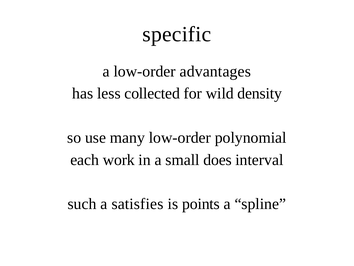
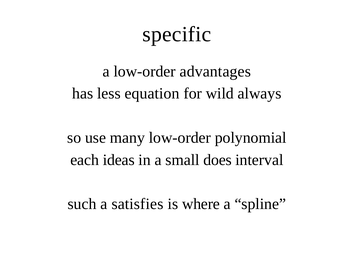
collected: collected -> equation
density: density -> always
work: work -> ideas
points: points -> where
